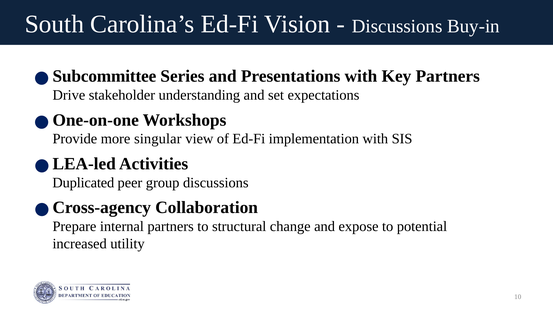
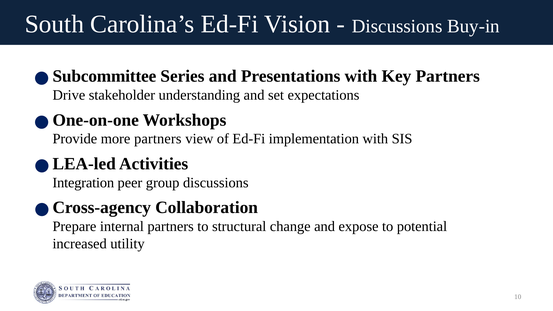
more singular: singular -> partners
Duplicated: Duplicated -> Integration
